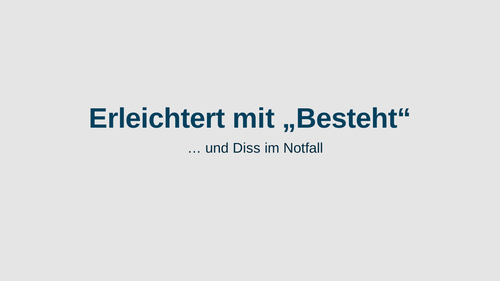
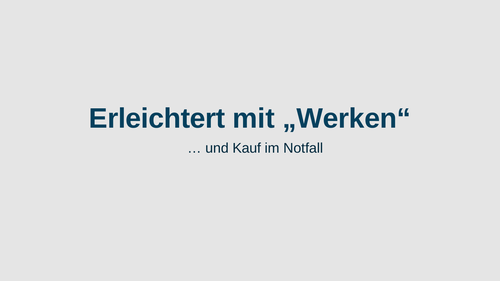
„Besteht“: „Besteht“ -> „Werken“
Diss: Diss -> Kauf
